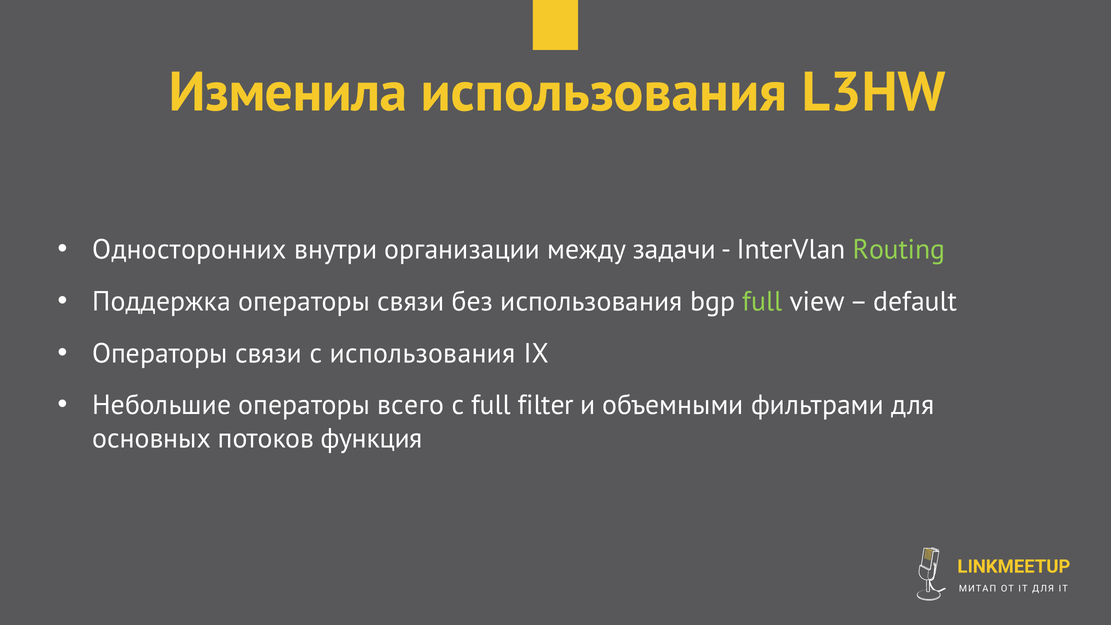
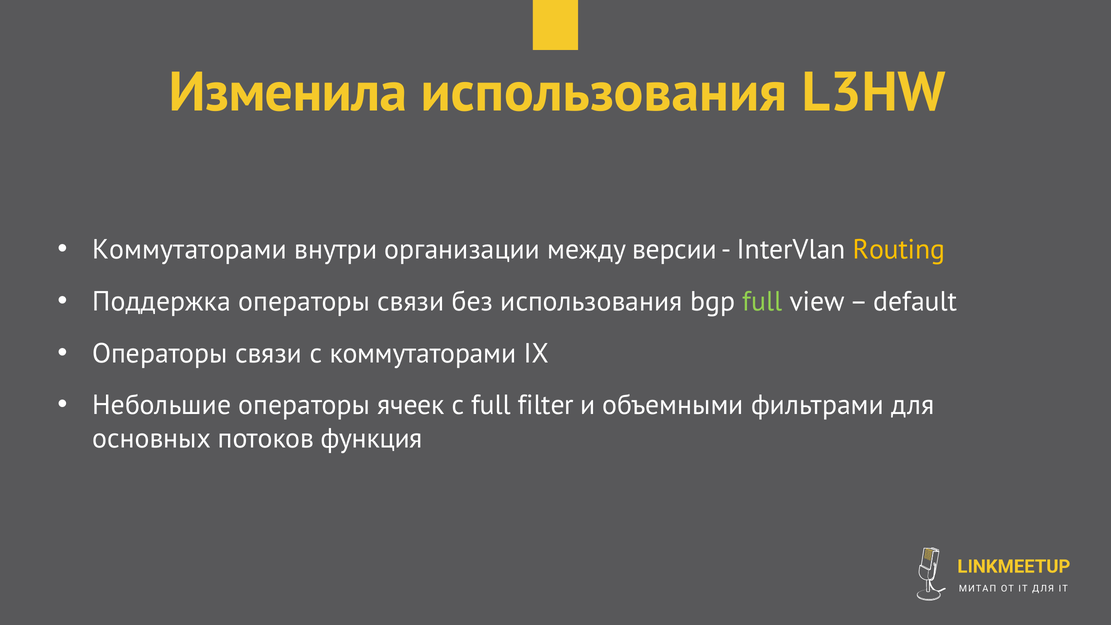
Односторонних at (189, 250): Односторонних -> Коммутаторами
задачи: задачи -> версии
Routing colour: light green -> yellow
с использования: использования -> коммутаторами
всего: всего -> ячеек
